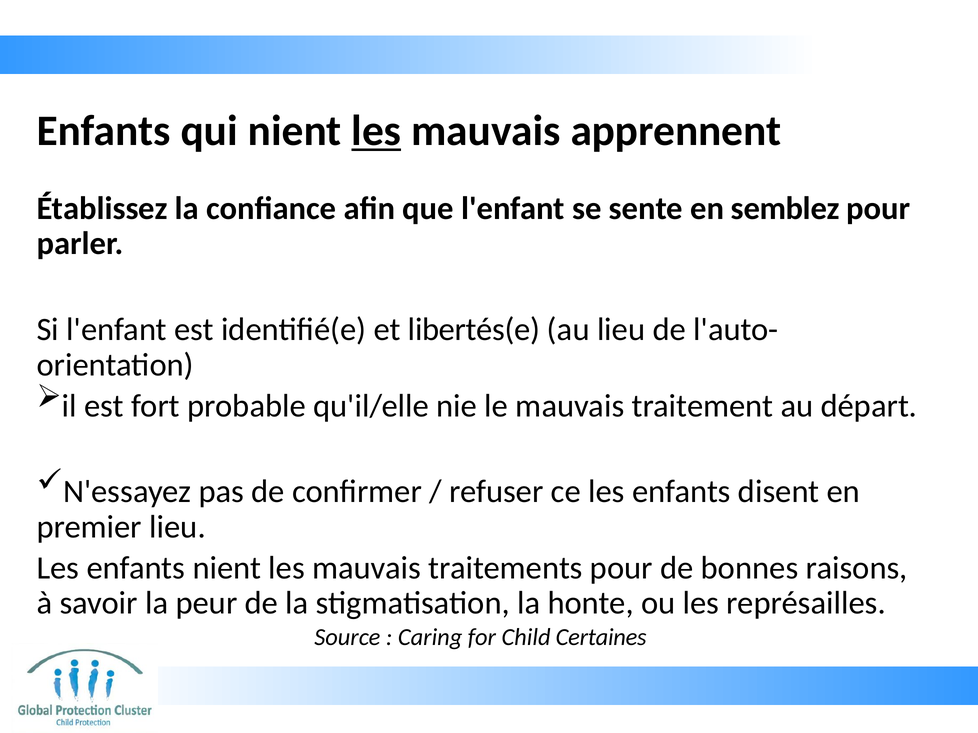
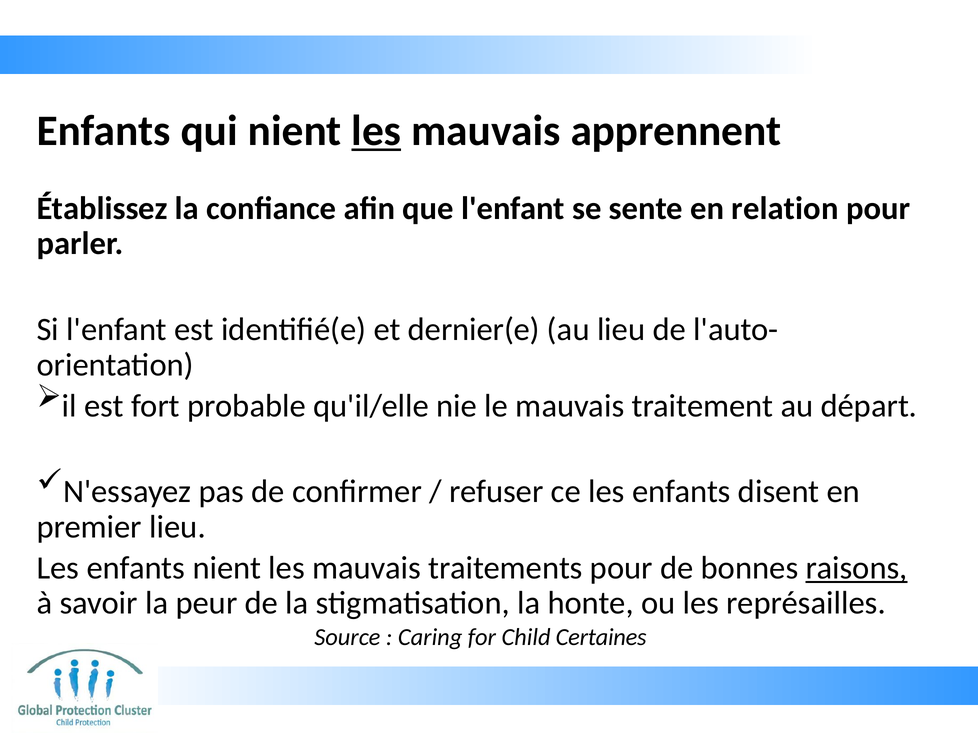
semblez: semblez -> relation
libertés(e: libertés(e -> dernier(e
raisons underline: none -> present
